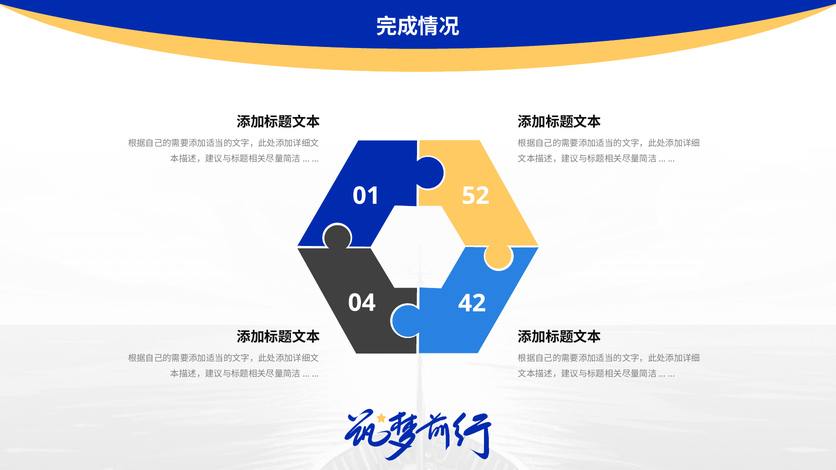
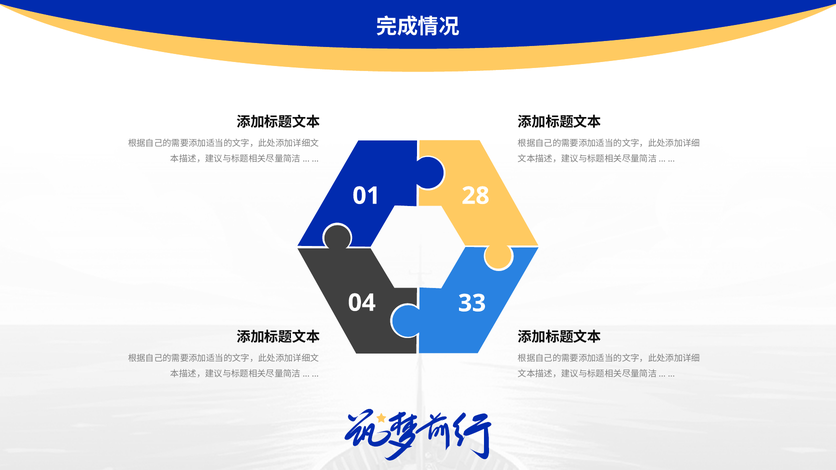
52: 52 -> 28
42: 42 -> 33
